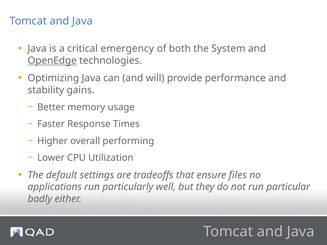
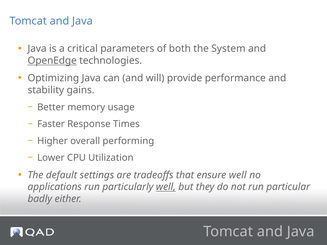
emergency: emergency -> parameters
ensure files: files -> well
well at (166, 187) underline: none -> present
